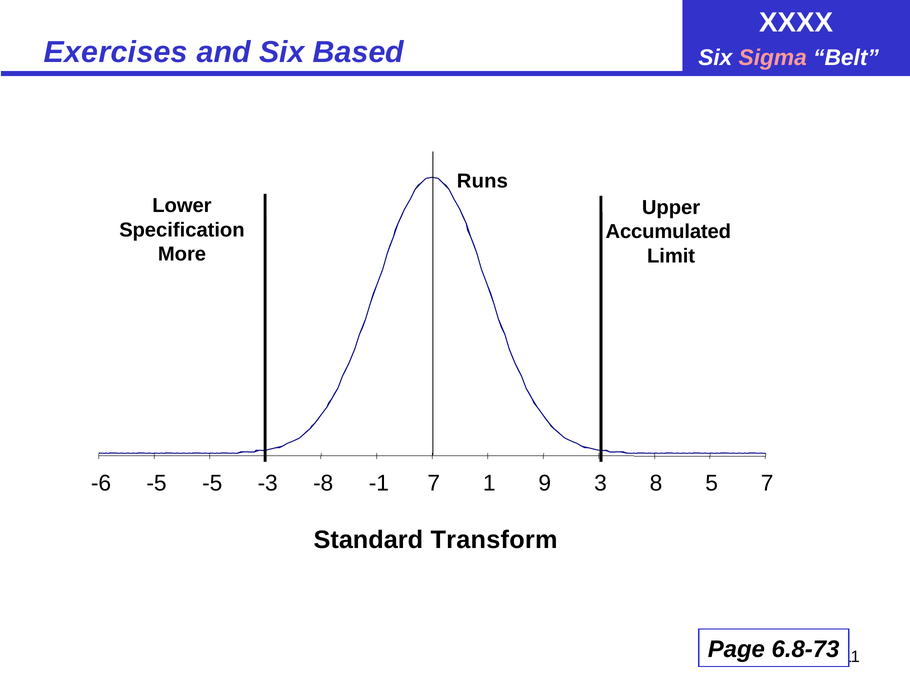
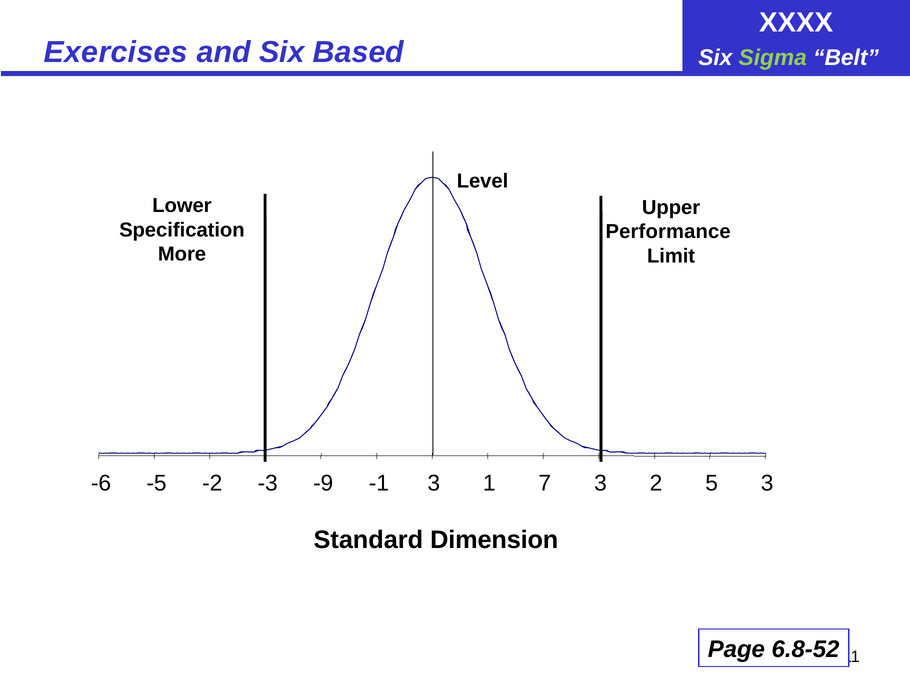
Sigma colour: pink -> light green
Runs: Runs -> Level
Accumulated: Accumulated -> Performance
-5 -5: -5 -> -2
-8: -8 -> -9
-1 7: 7 -> 3
9: 9 -> 7
8: 8 -> 2
5 7: 7 -> 3
Transform: Transform -> Dimension
6.8-73: 6.8-73 -> 6.8-52
